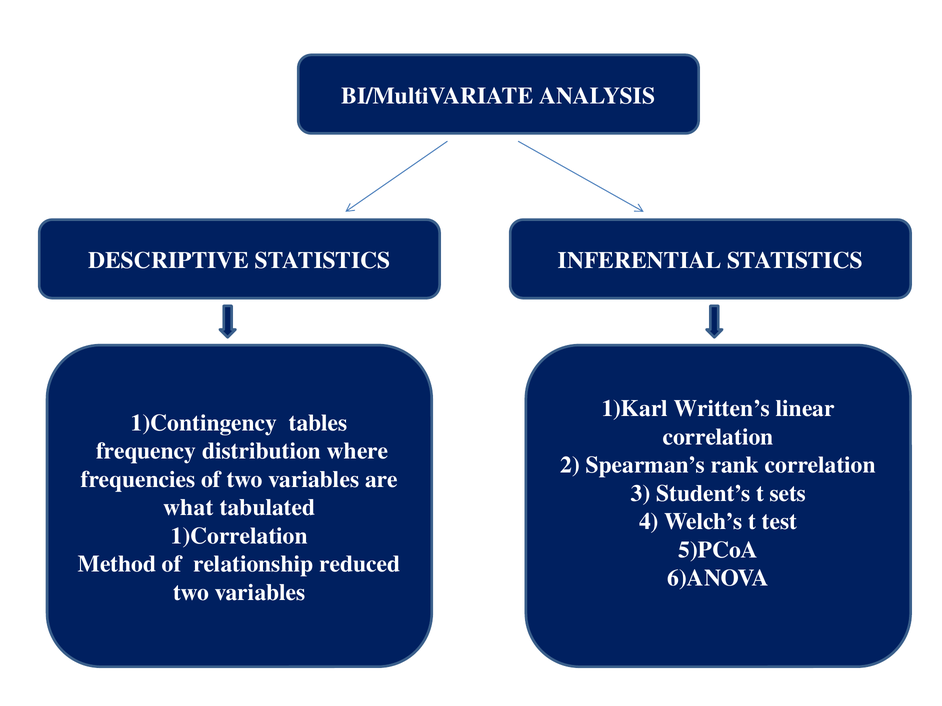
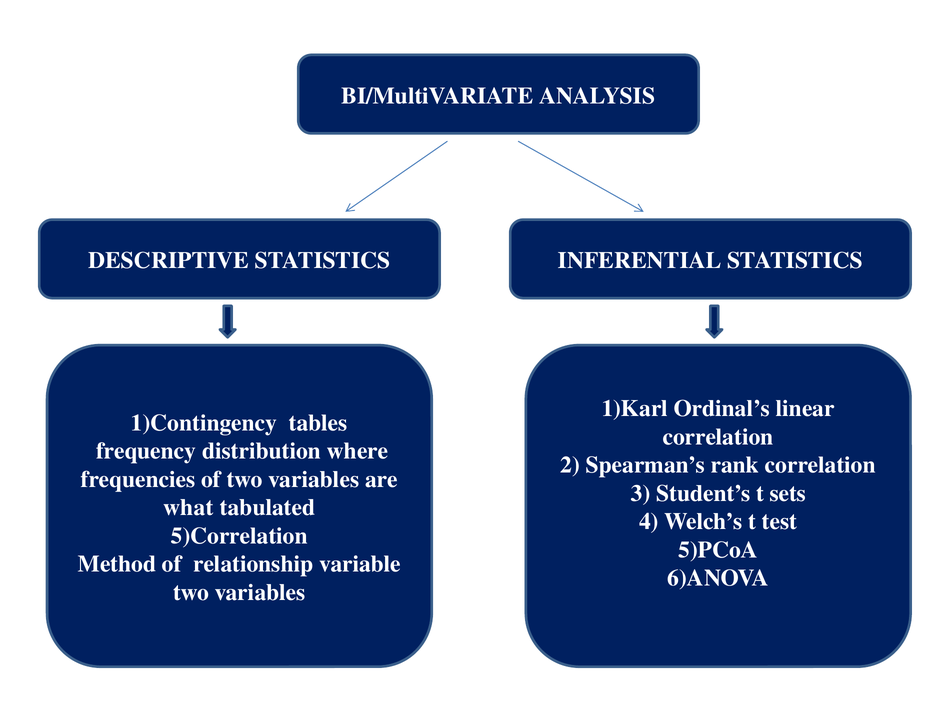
Written’s: Written’s -> Ordinal’s
1)Correlation: 1)Correlation -> 5)Correlation
reduced: reduced -> variable
